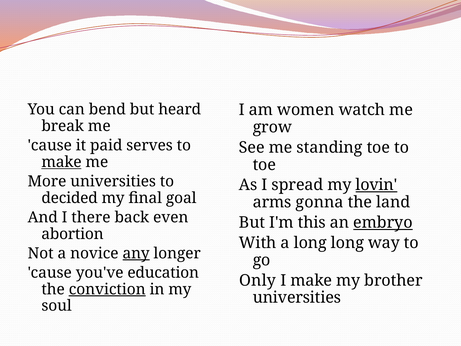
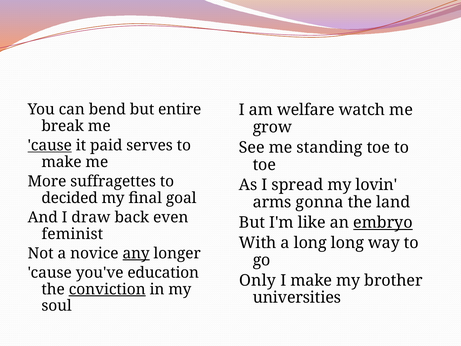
heard: heard -> entire
women: women -> welfare
cause at (50, 145) underline: none -> present
make at (61, 162) underline: present -> none
More universities: universities -> suffragettes
lovin underline: present -> none
there: there -> draw
this: this -> like
abortion: abortion -> feminist
